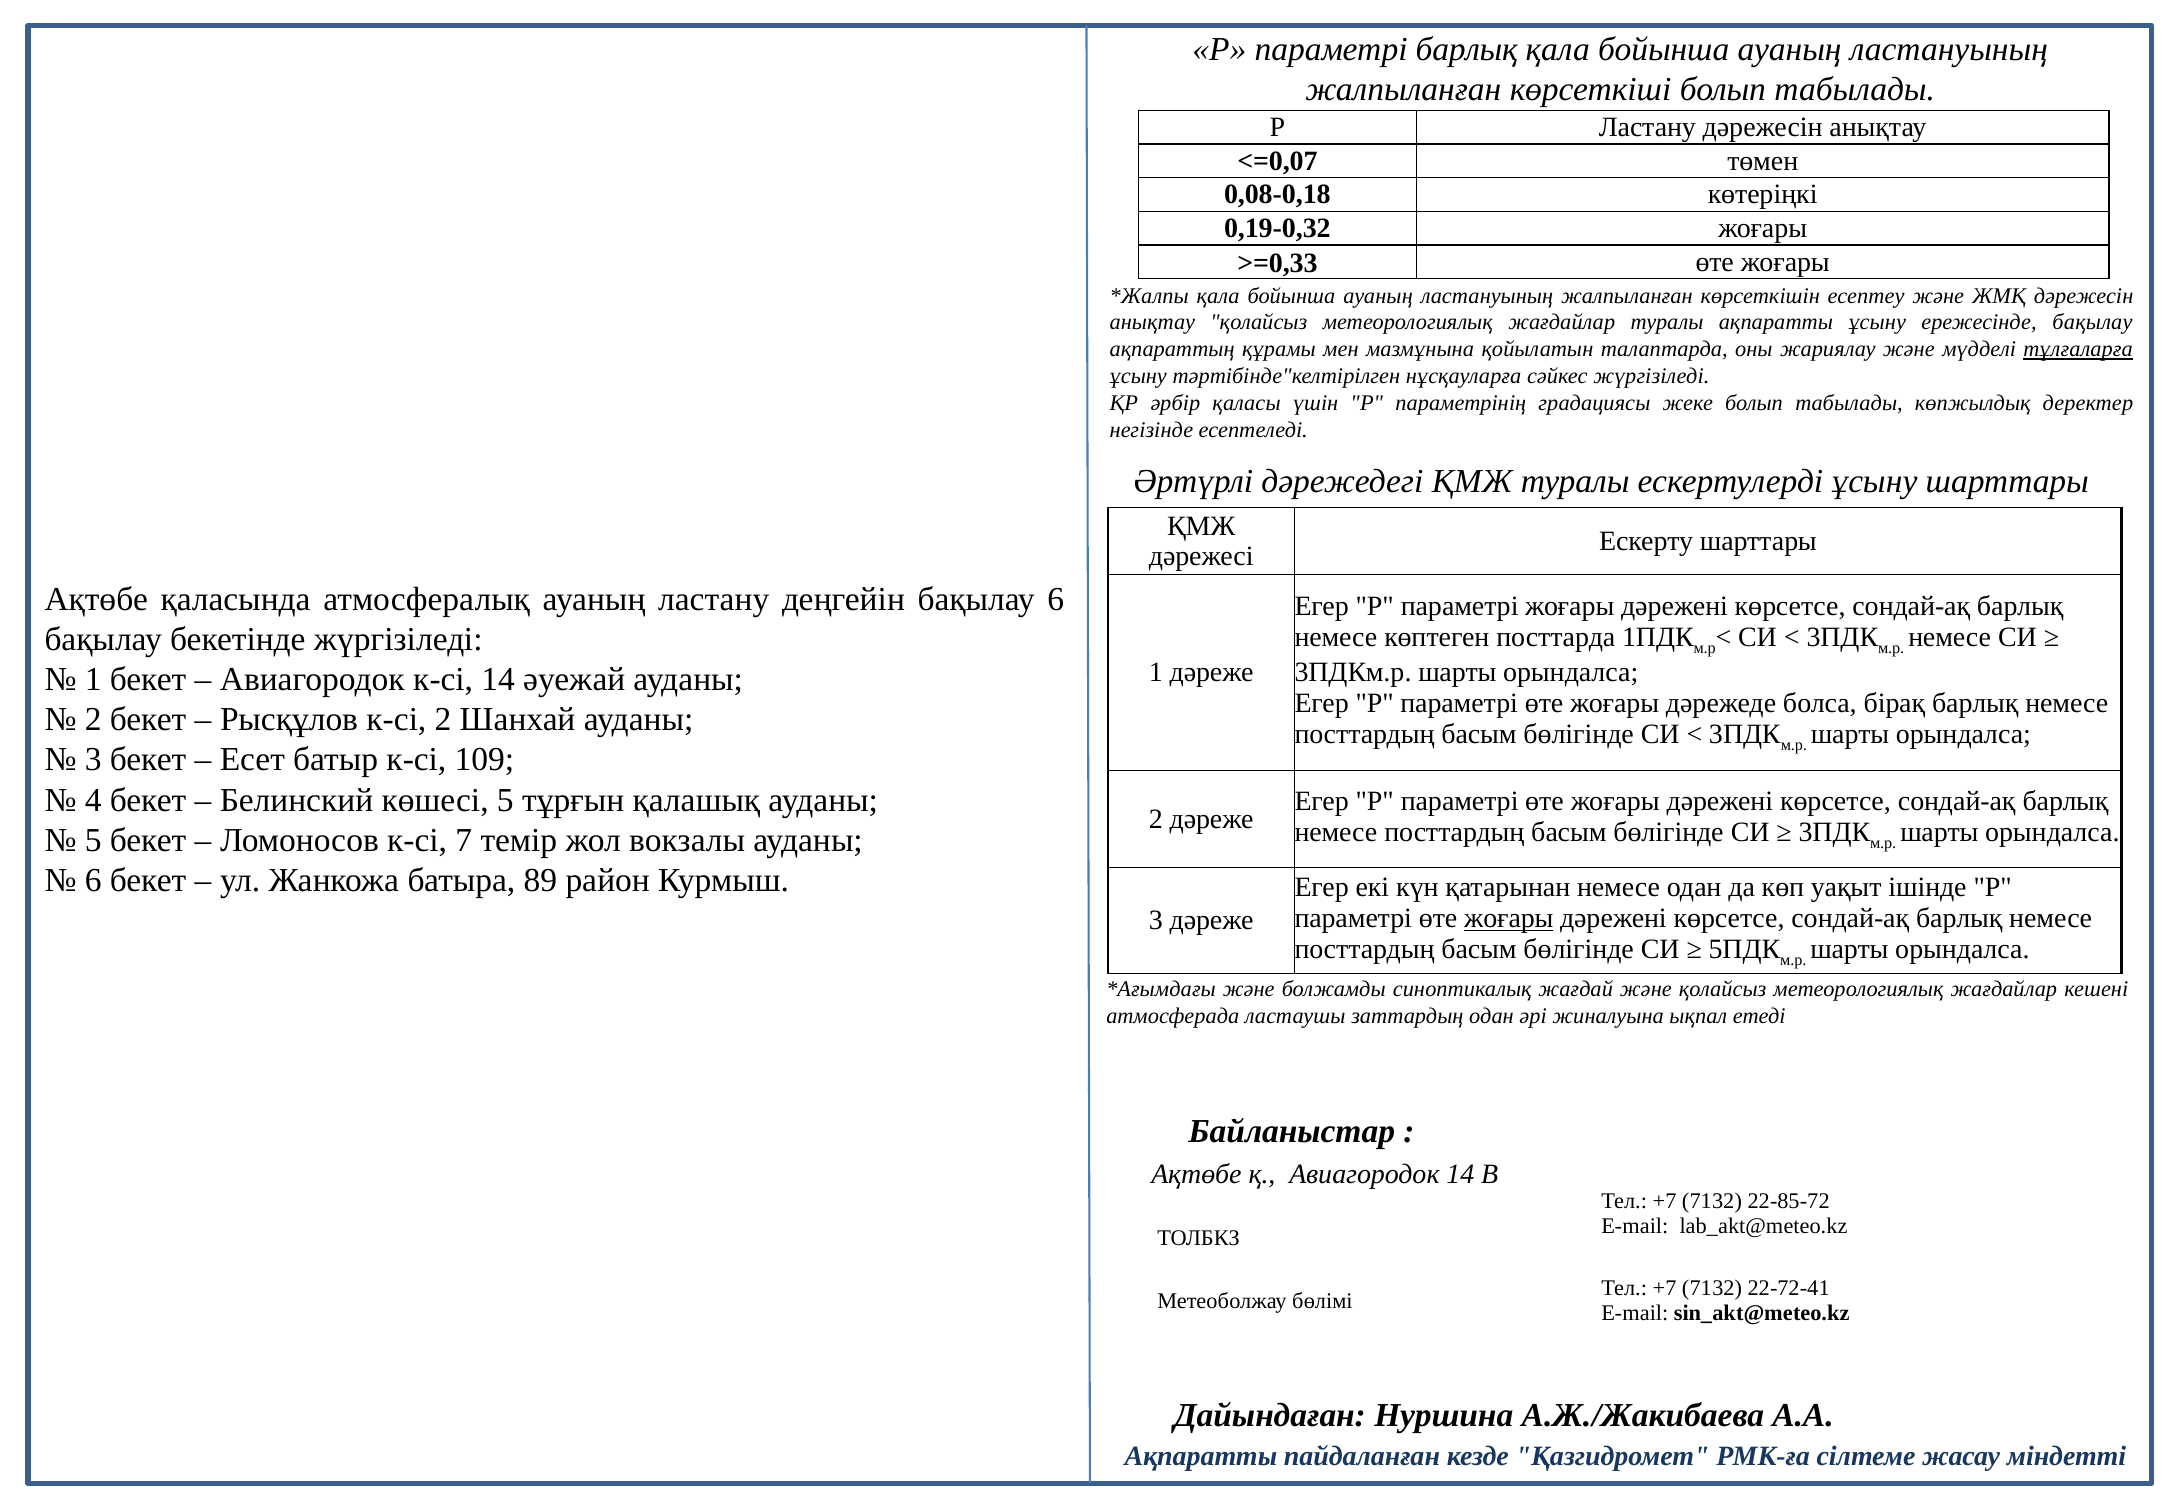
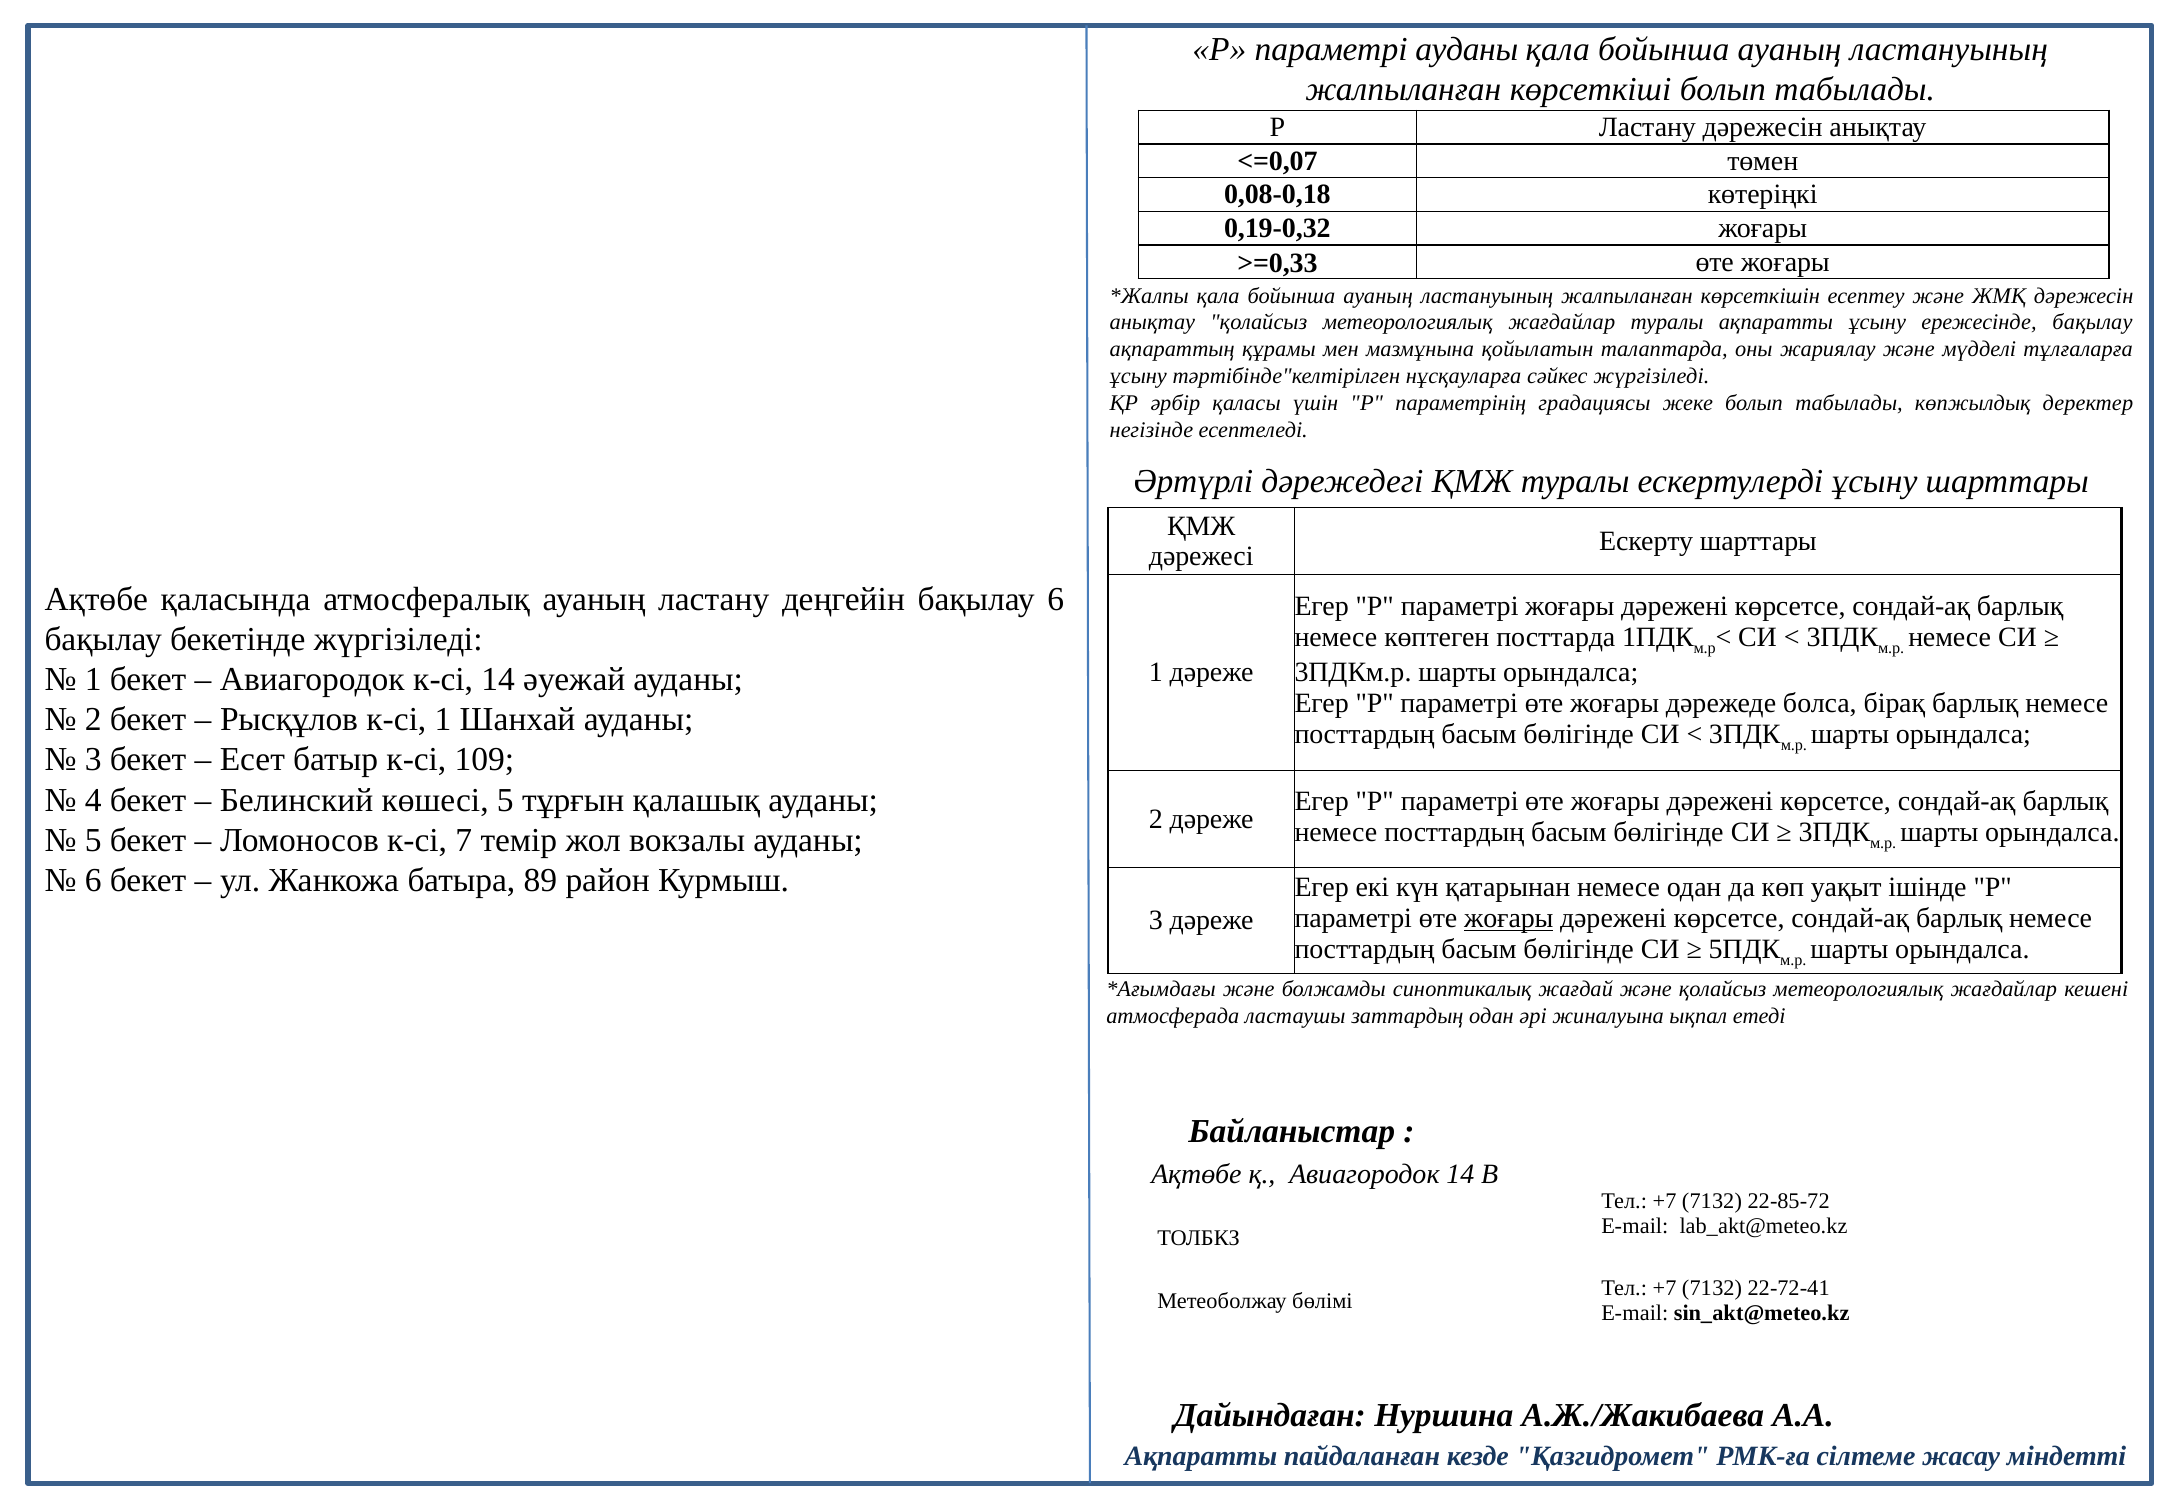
параметрі барлық: барлық -> ауданы
тұлғаларға underline: present -> none
к-сі 2: 2 -> 1
